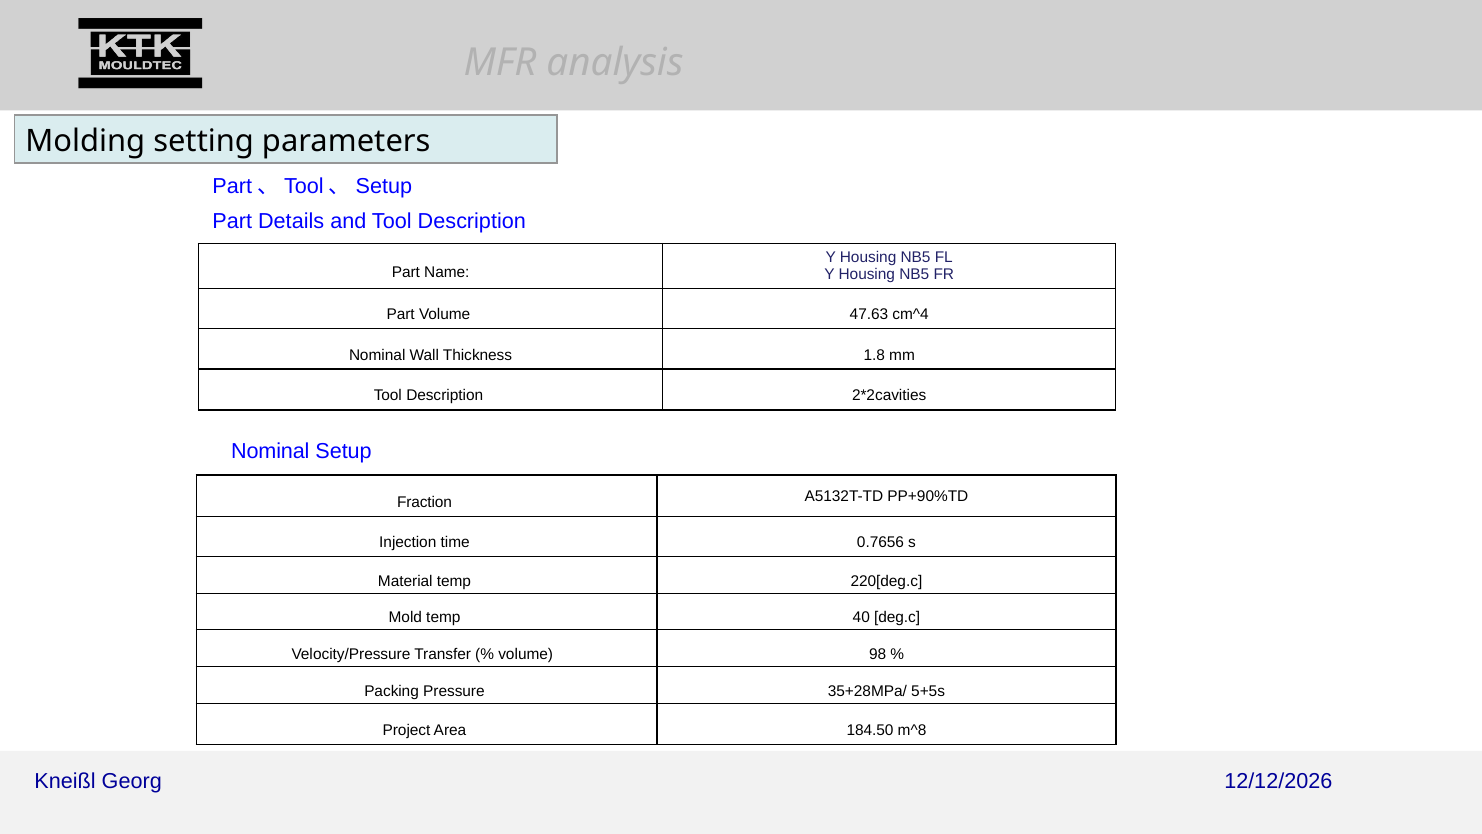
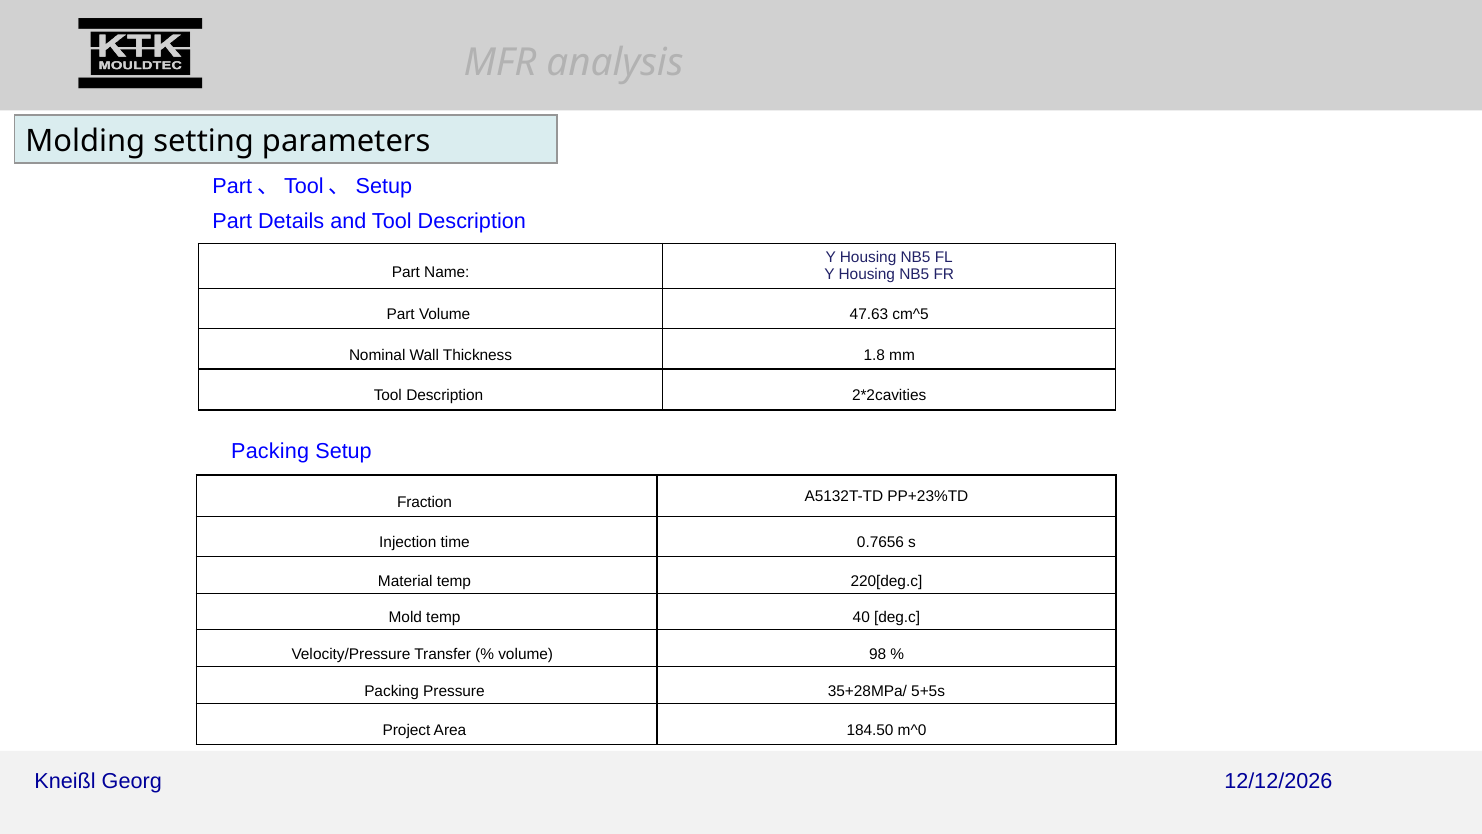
cm^4: cm^4 -> cm^5
Nominal at (270, 452): Nominal -> Packing
PP+90%TD: PP+90%TD -> PP+23%TD
m^8: m^8 -> m^0
